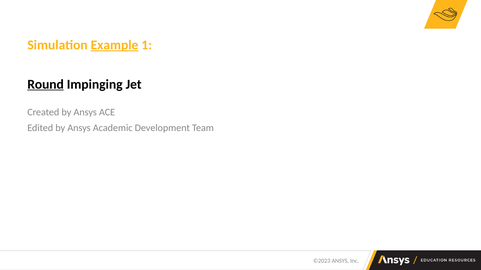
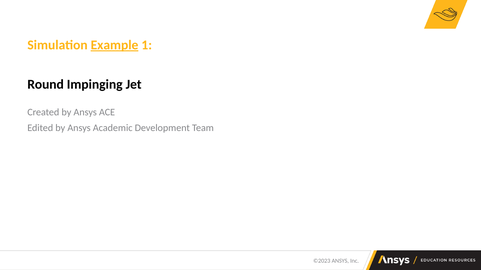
Round underline: present -> none
